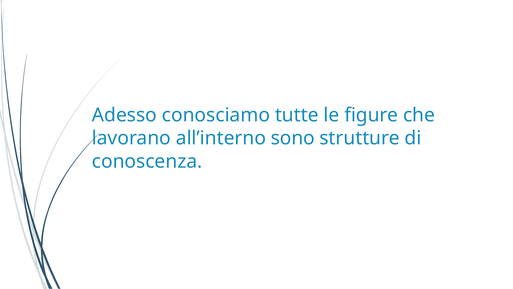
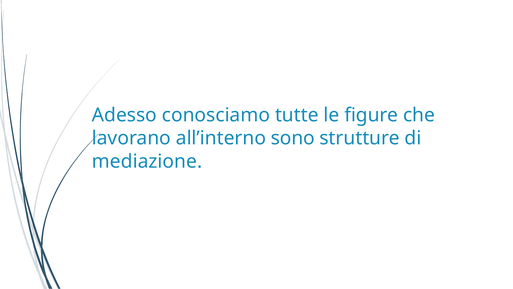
conoscenza: conoscenza -> mediazione
